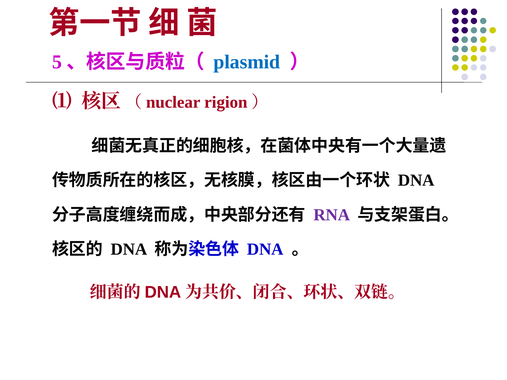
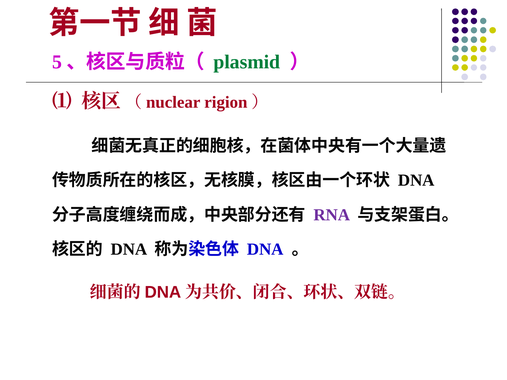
plasmid colour: blue -> green
